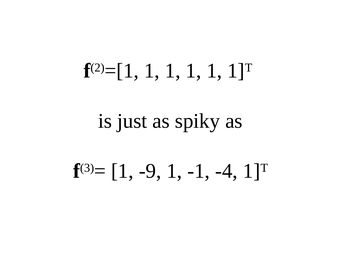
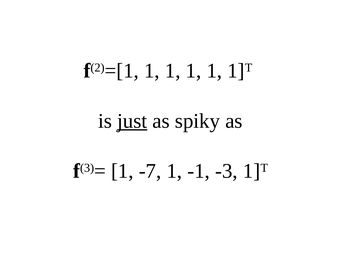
just underline: none -> present
-9: -9 -> -7
-4: -4 -> -3
